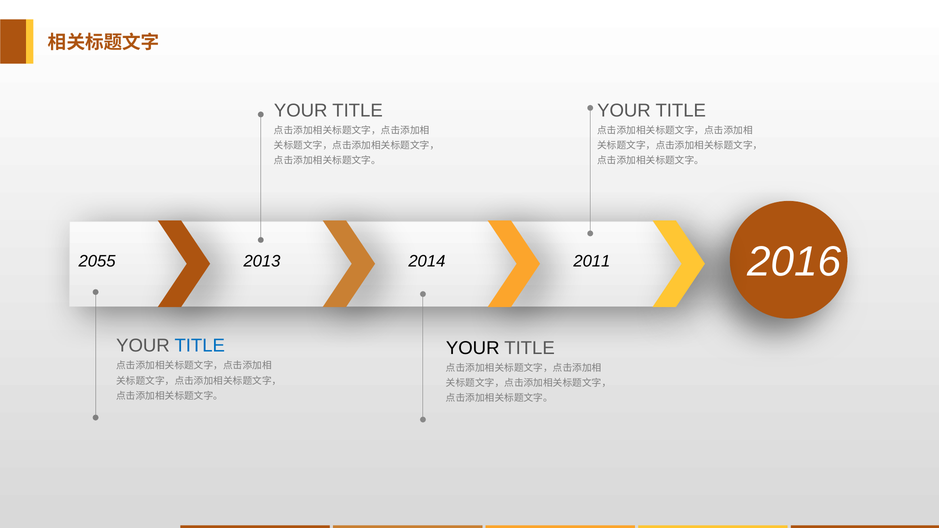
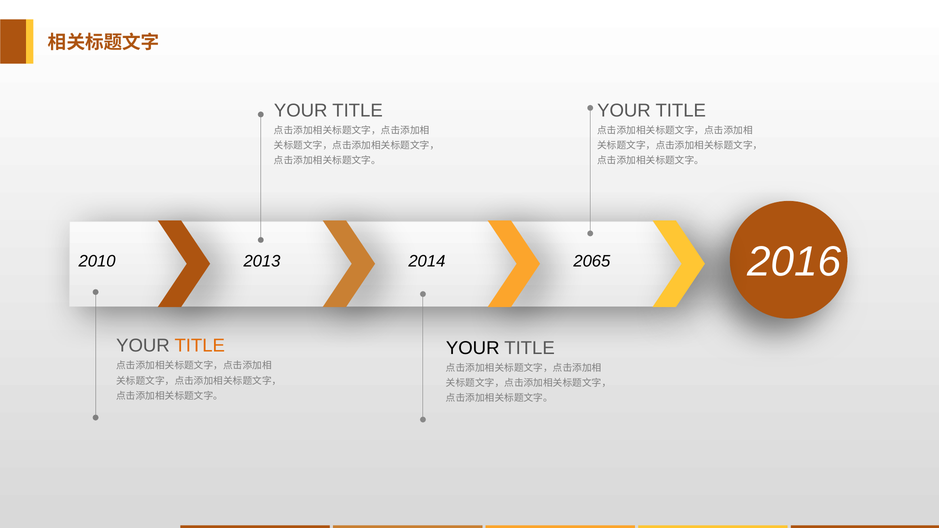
2055: 2055 -> 2010
2011: 2011 -> 2065
TITLE at (200, 346) colour: blue -> orange
